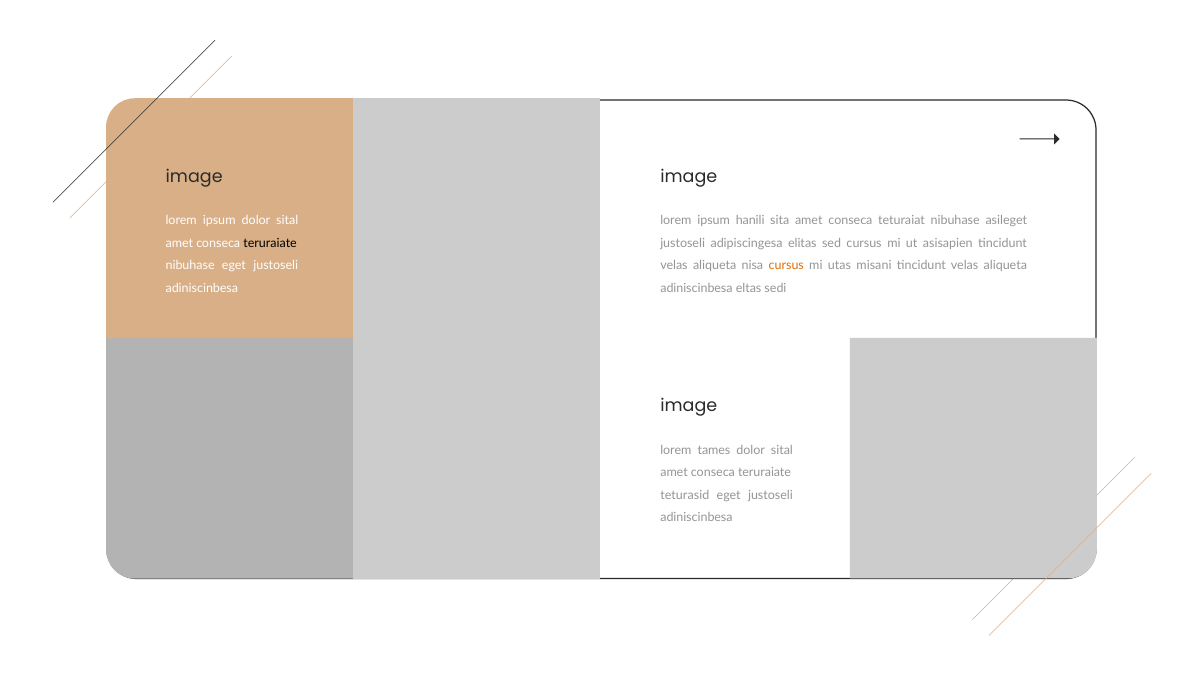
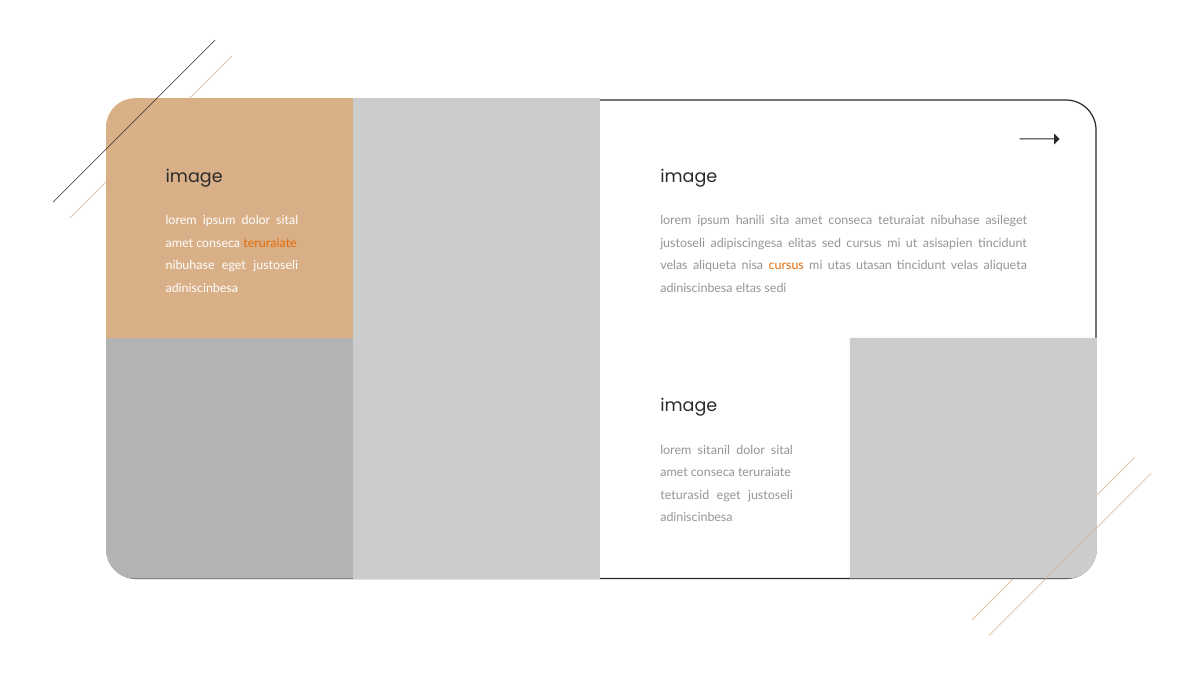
teruraiate at (270, 243) colour: black -> orange
misani: misani -> utasan
tames: tames -> sitanil
